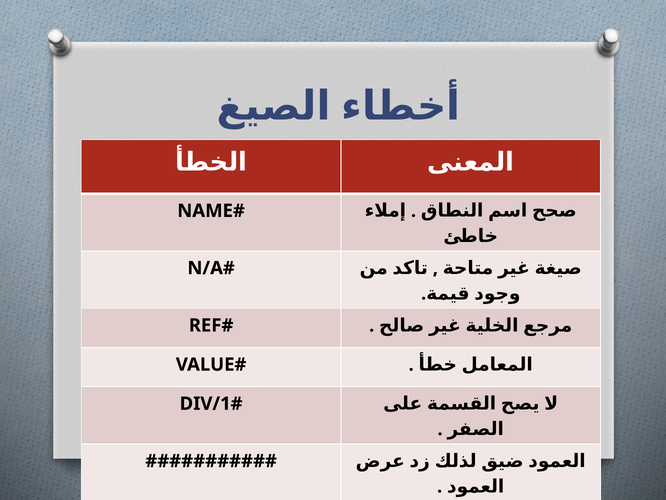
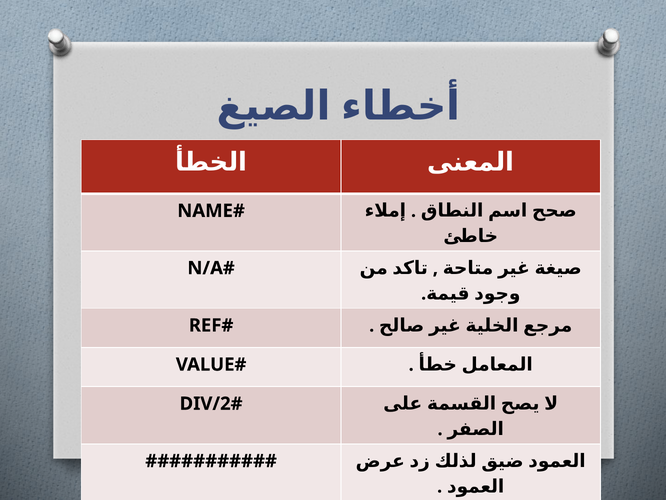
DIV/1: DIV/1 -> DIV/2
